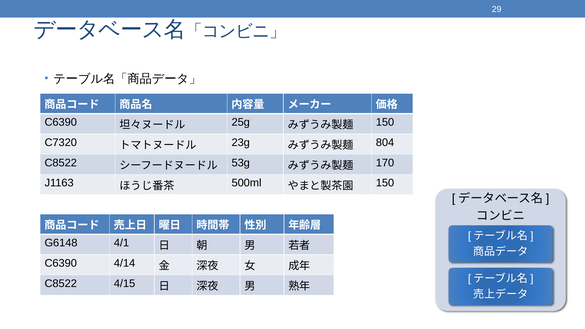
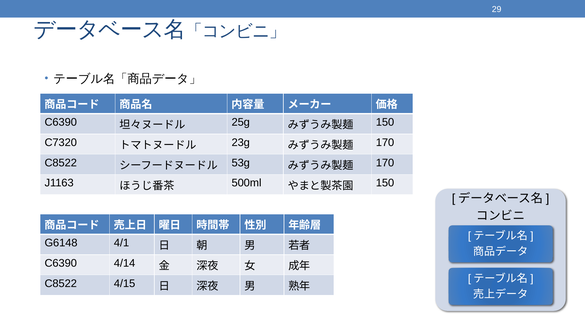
804 at (385, 142): 804 -> 170
